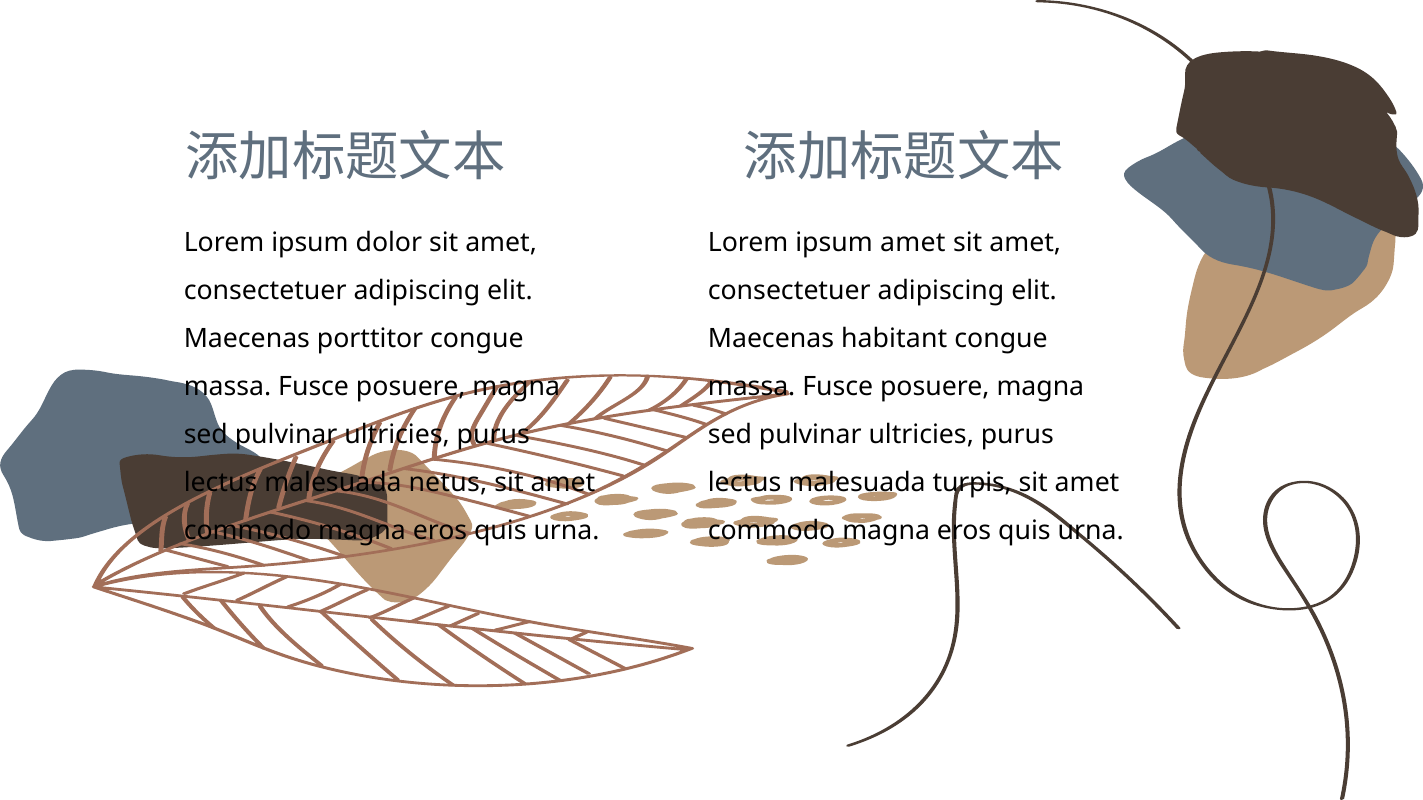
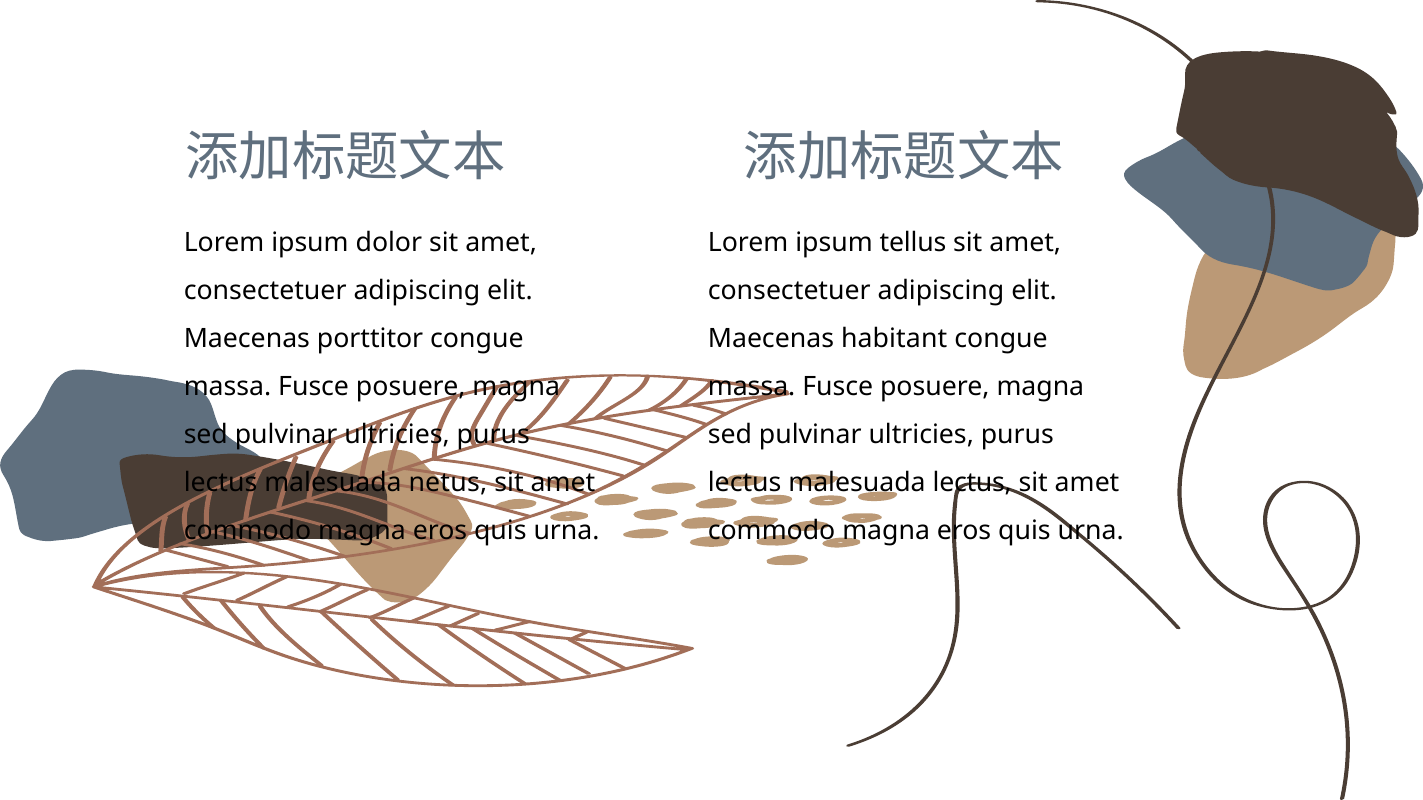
ipsum amet: amet -> tellus
malesuada turpis: turpis -> lectus
